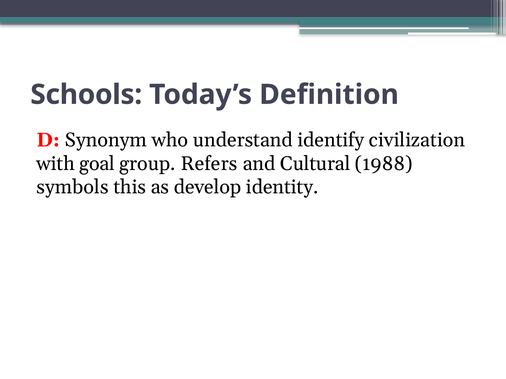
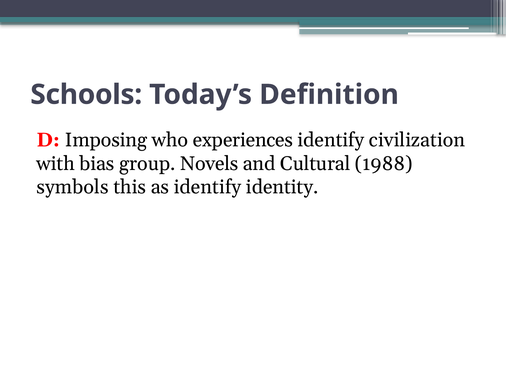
Synonym: Synonym -> Imposing
understand: understand -> experiences
goal: goal -> bias
Refers: Refers -> Novels
as develop: develop -> identify
